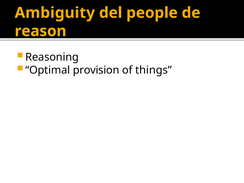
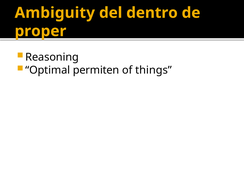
people: people -> dentro
reason: reason -> proper
provision: provision -> permiten
